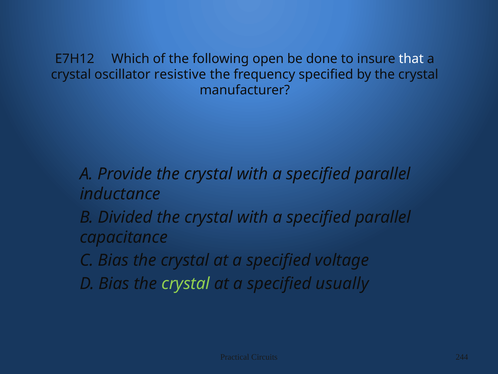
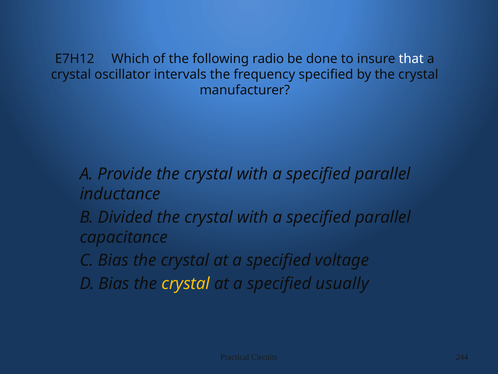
open: open -> radio
resistive: resistive -> intervals
crystal at (186, 283) colour: light green -> yellow
